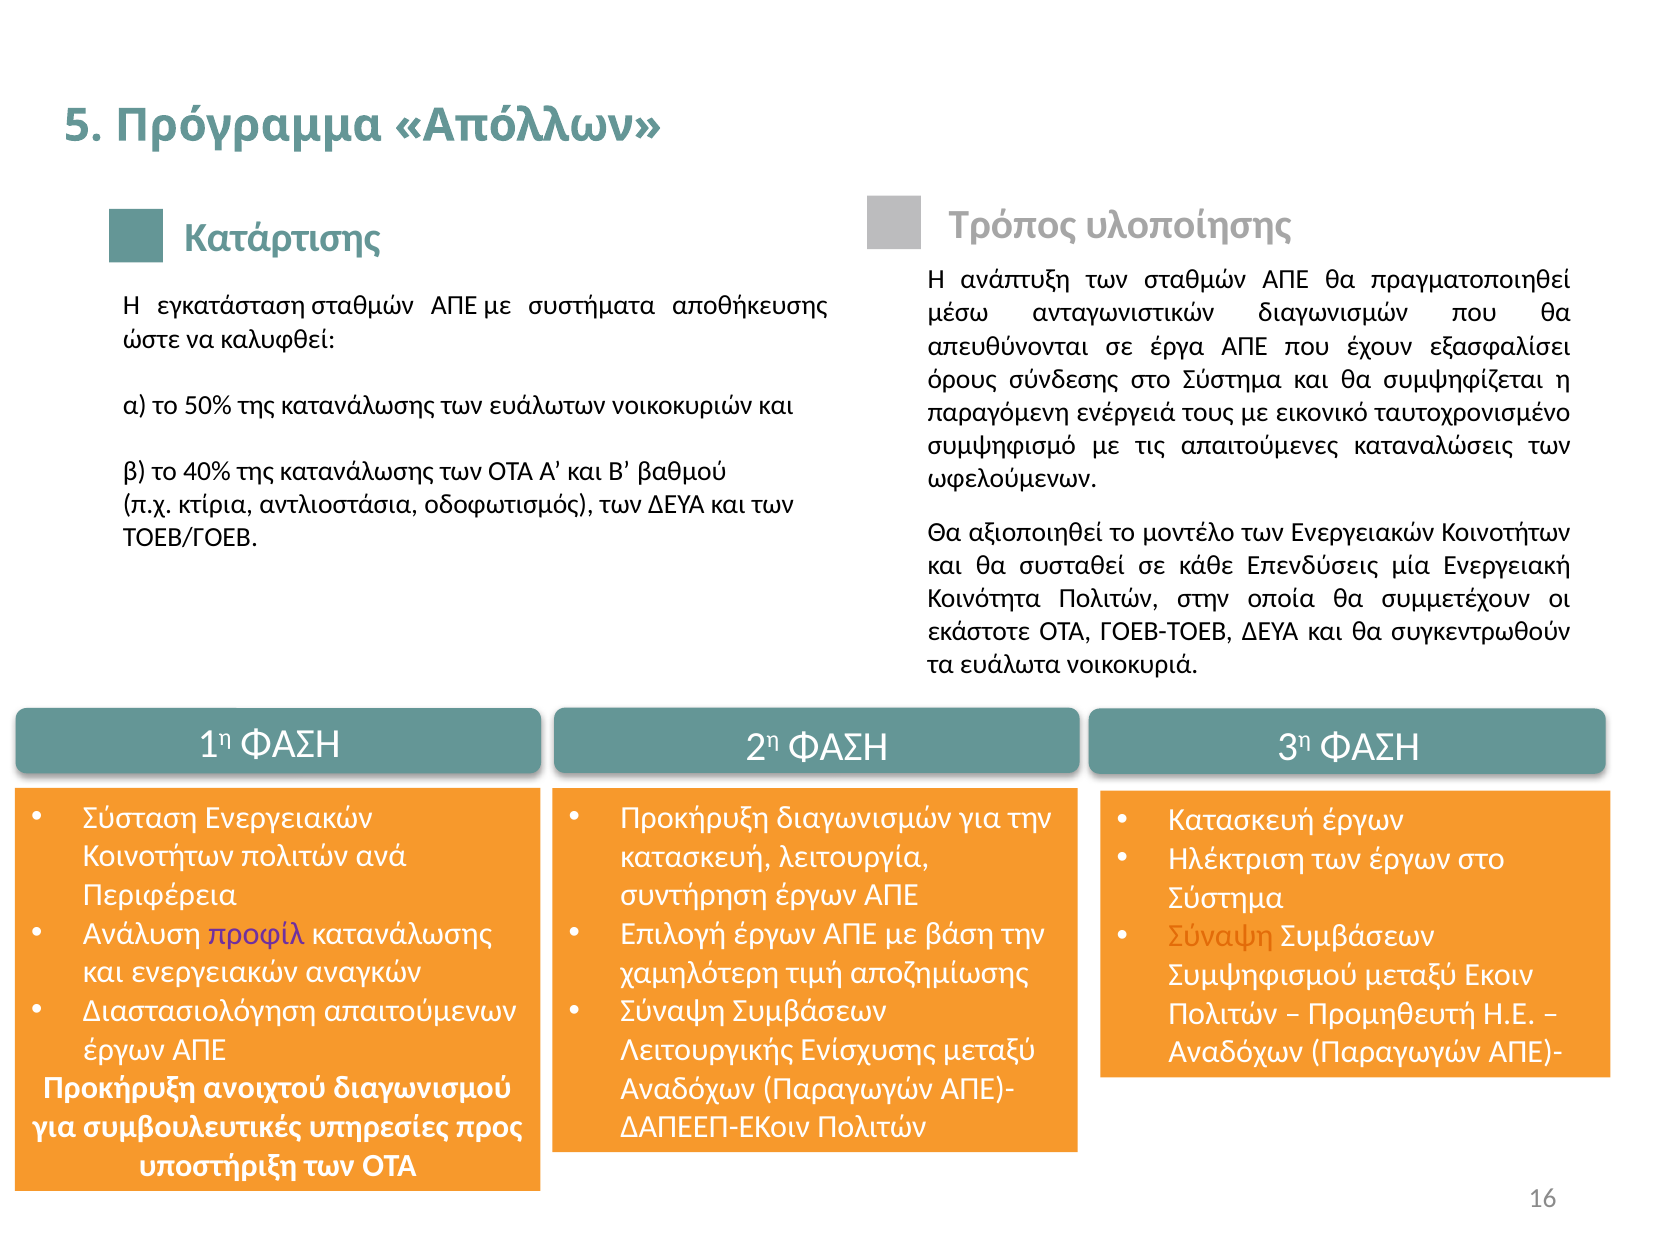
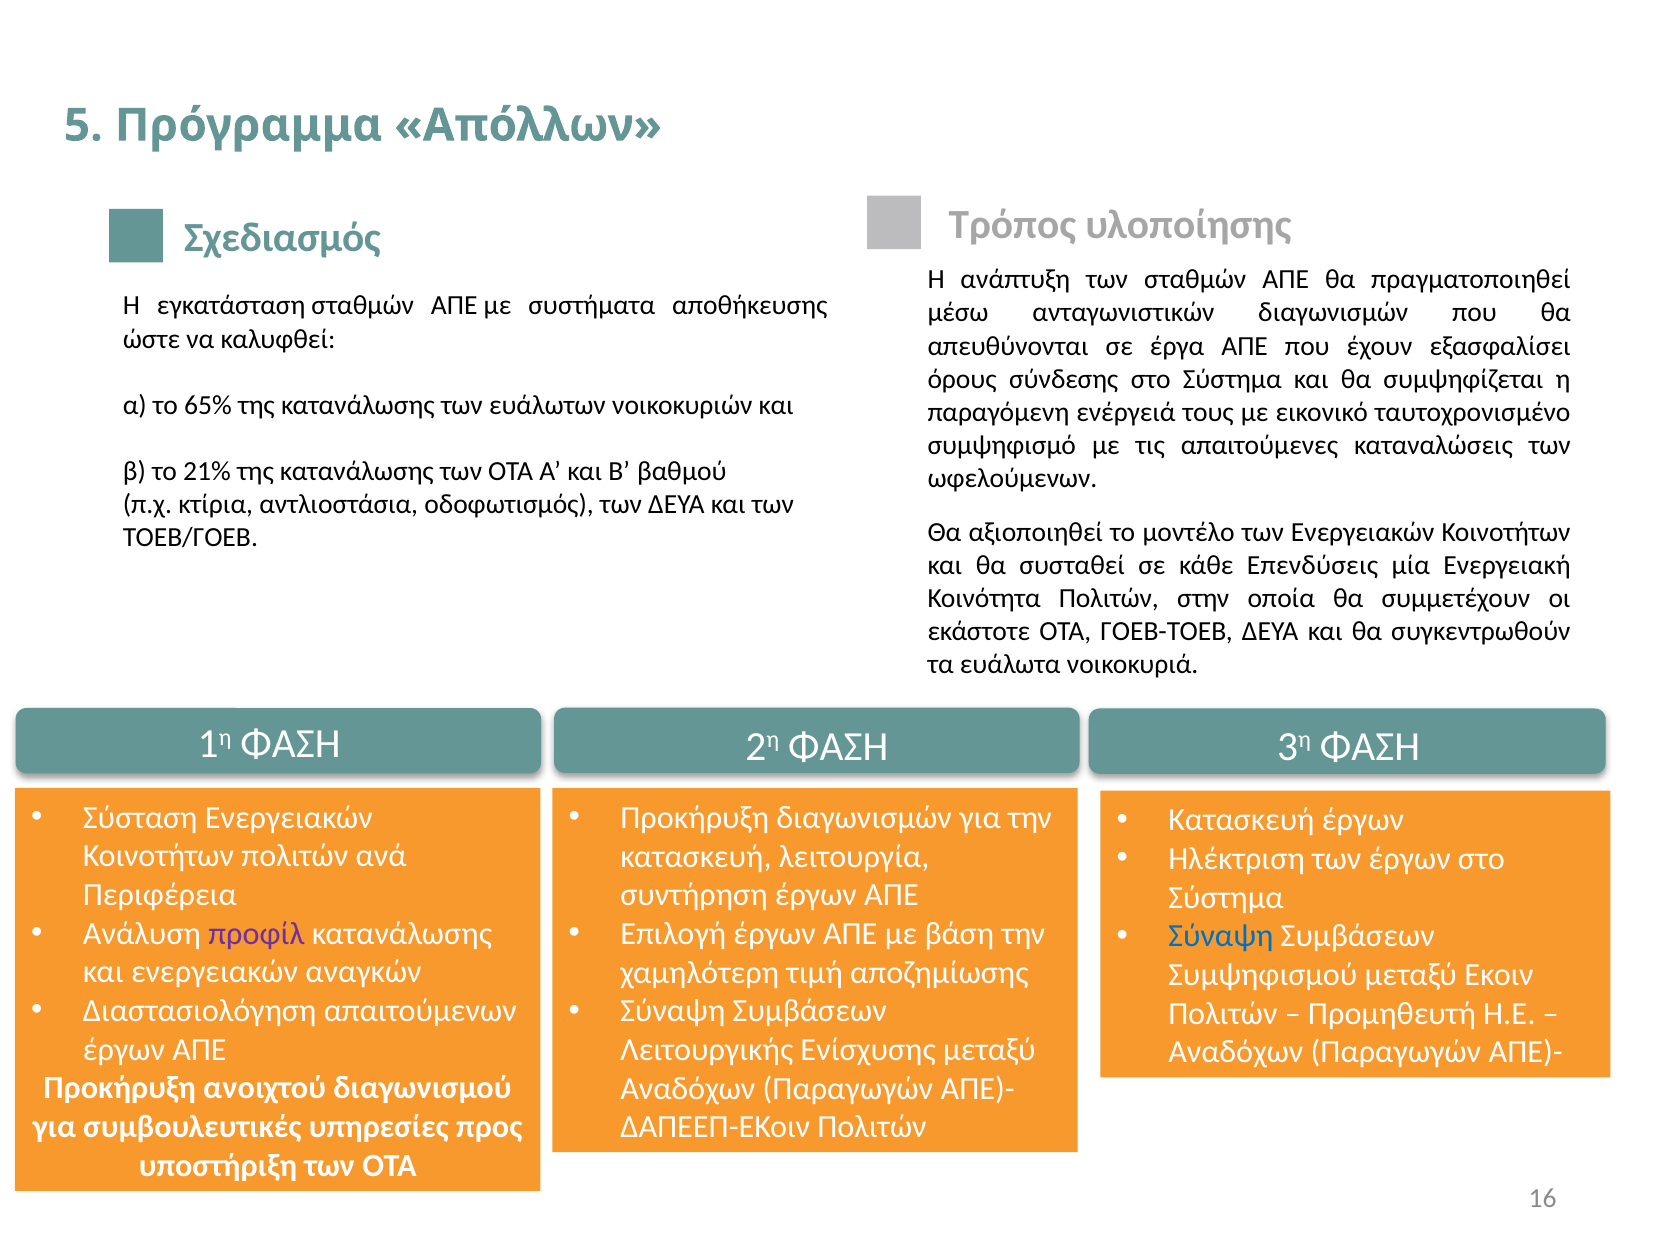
Κατάρτισης: Κατάρτισης -> Σχεδιασμός
50%: 50% -> 65%
40%: 40% -> 21%
Σύναψη at (1221, 936) colour: orange -> blue
